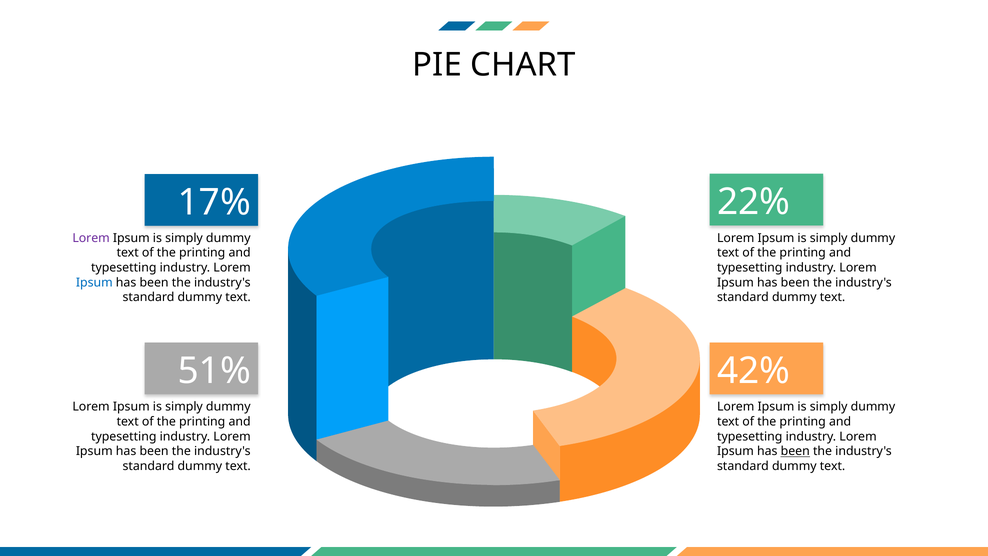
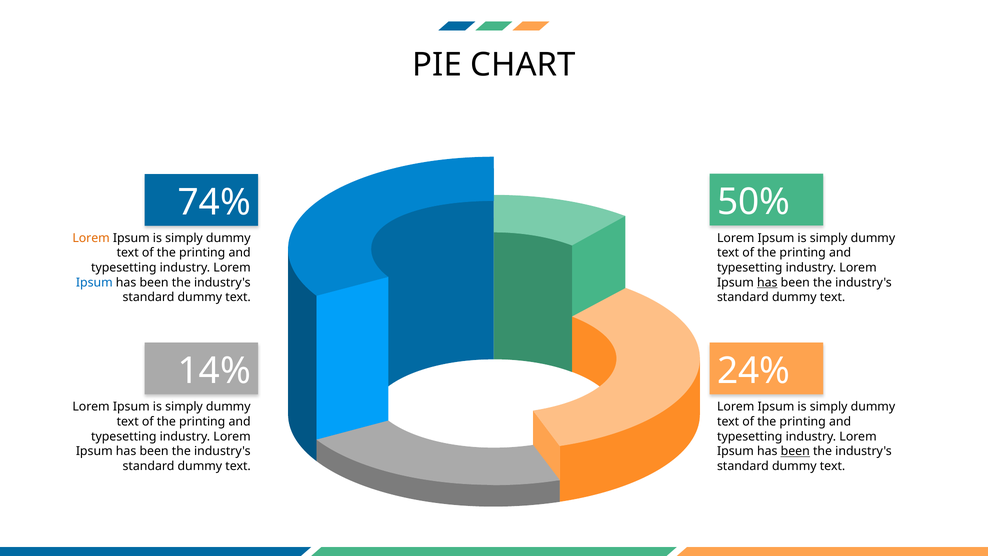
22%: 22% -> 50%
17%: 17% -> 74%
Lorem at (91, 238) colour: purple -> orange
has at (767, 282) underline: none -> present
51%: 51% -> 14%
42%: 42% -> 24%
